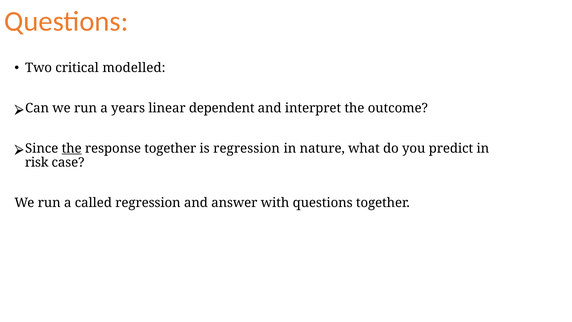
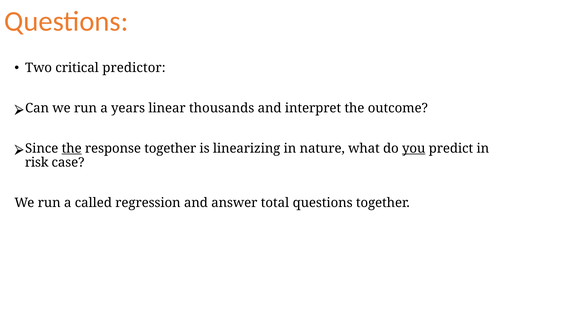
modelled: modelled -> predictor
dependent: dependent -> thousands
is regression: regression -> linearizing
you underline: none -> present
with: with -> total
